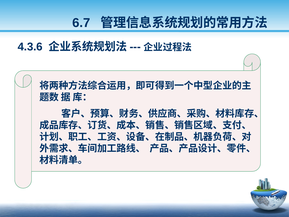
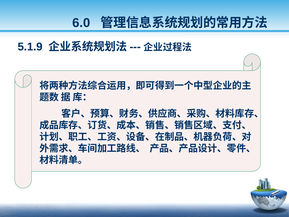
6.7: 6.7 -> 6.0
4.3.6: 4.3.6 -> 5.1.9
